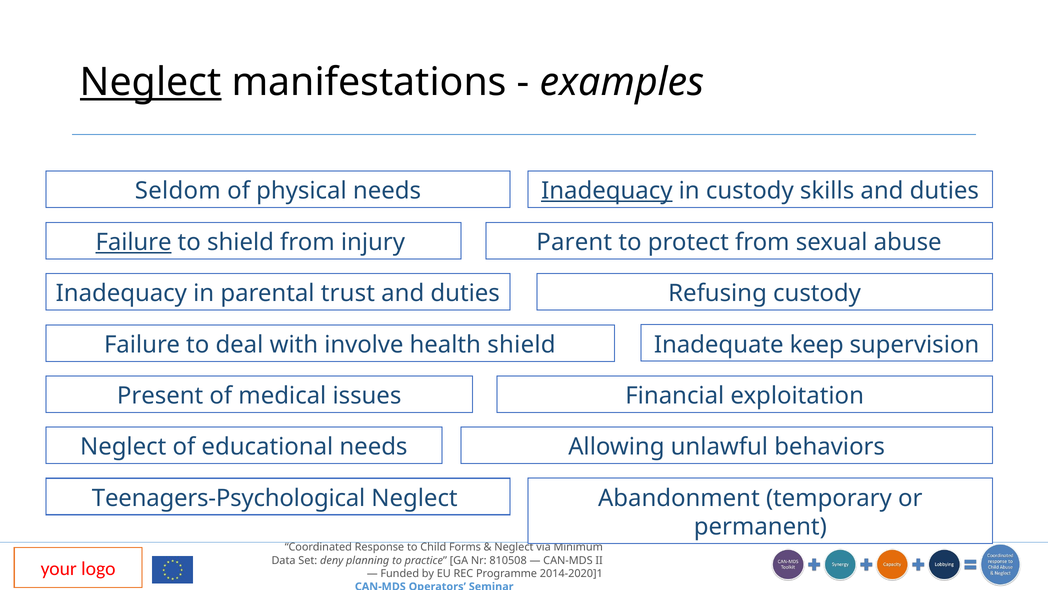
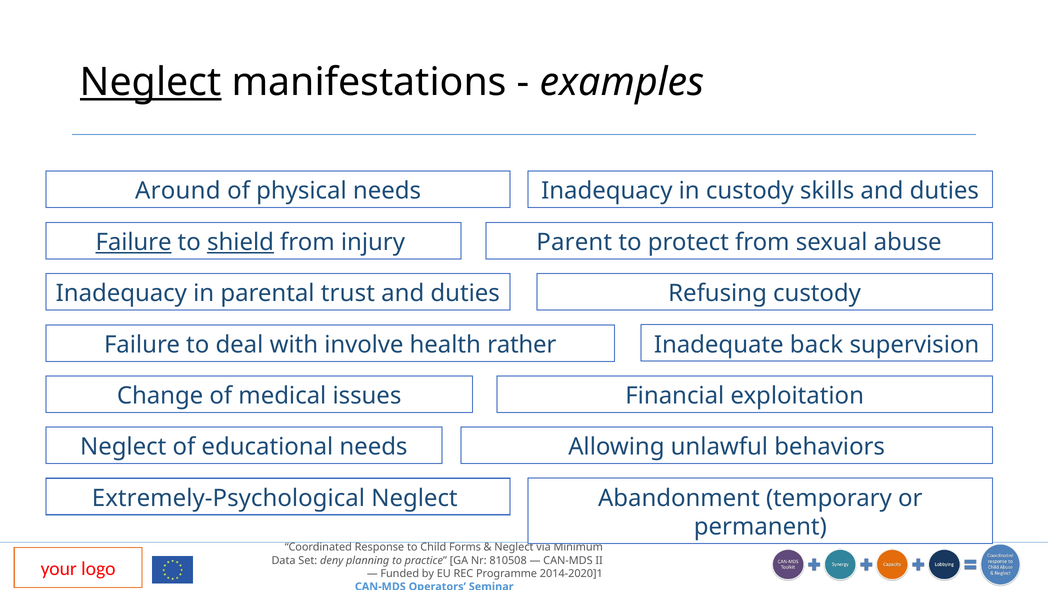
Seldom: Seldom -> Around
Inadequacy at (607, 191) underline: present -> none
shield at (241, 242) underline: none -> present
keep: keep -> back
health shield: shield -> rather
Present: Present -> Change
Teenagers-Psychological: Teenagers-Psychological -> Extremely-Psychological
